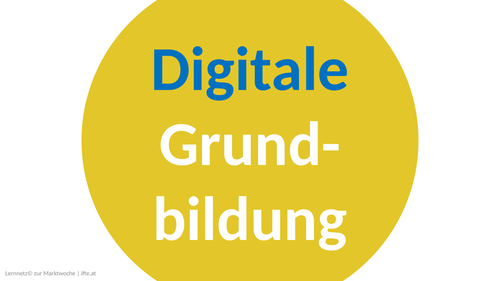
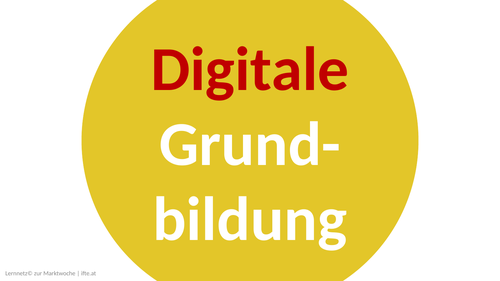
Digitale colour: blue -> red
